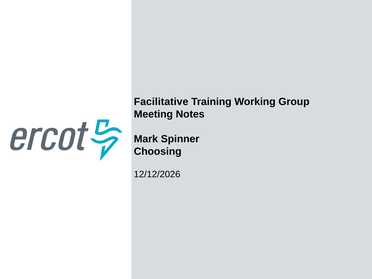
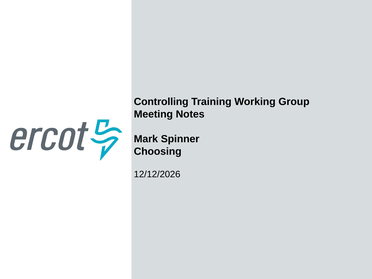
Facilitative: Facilitative -> Controlling
